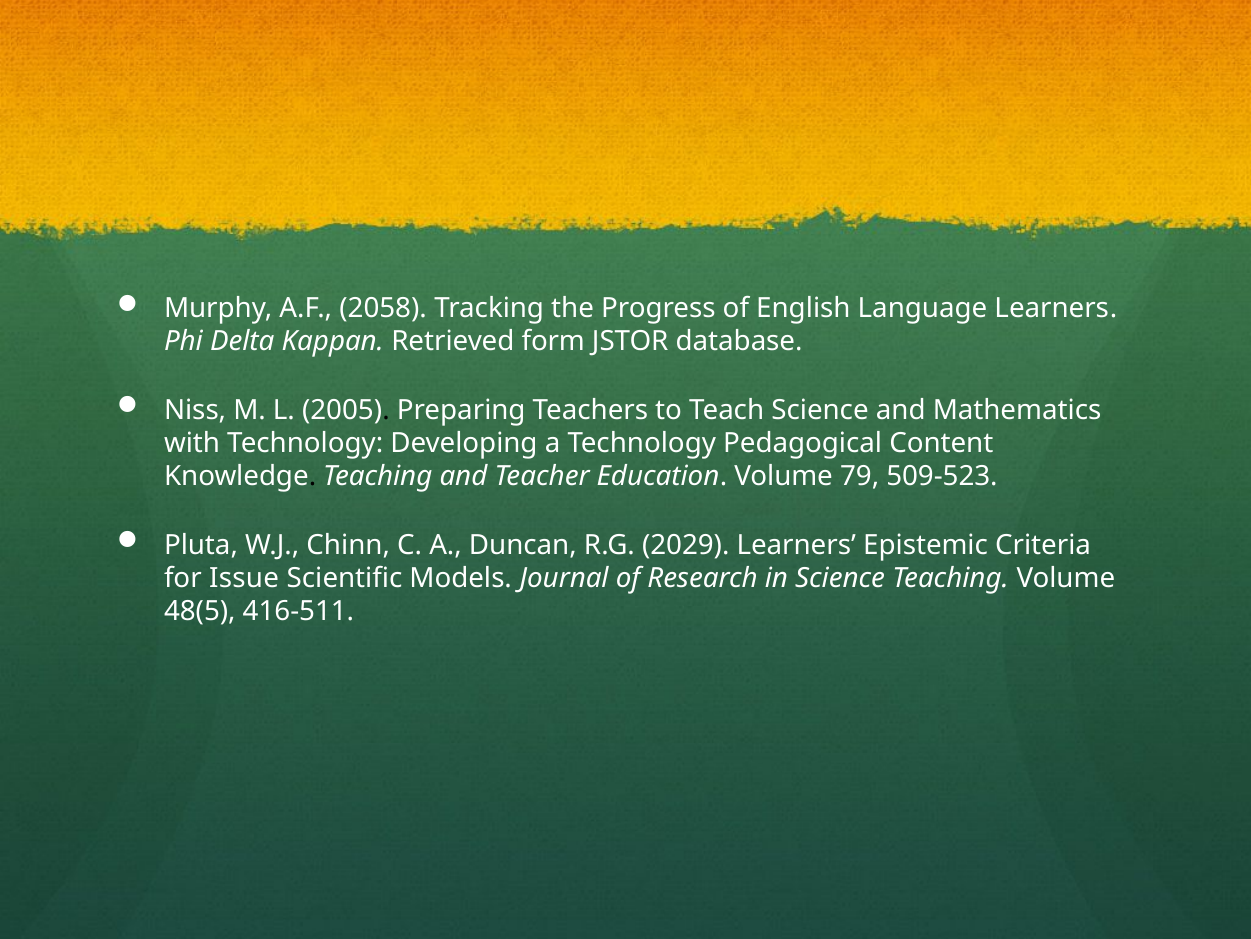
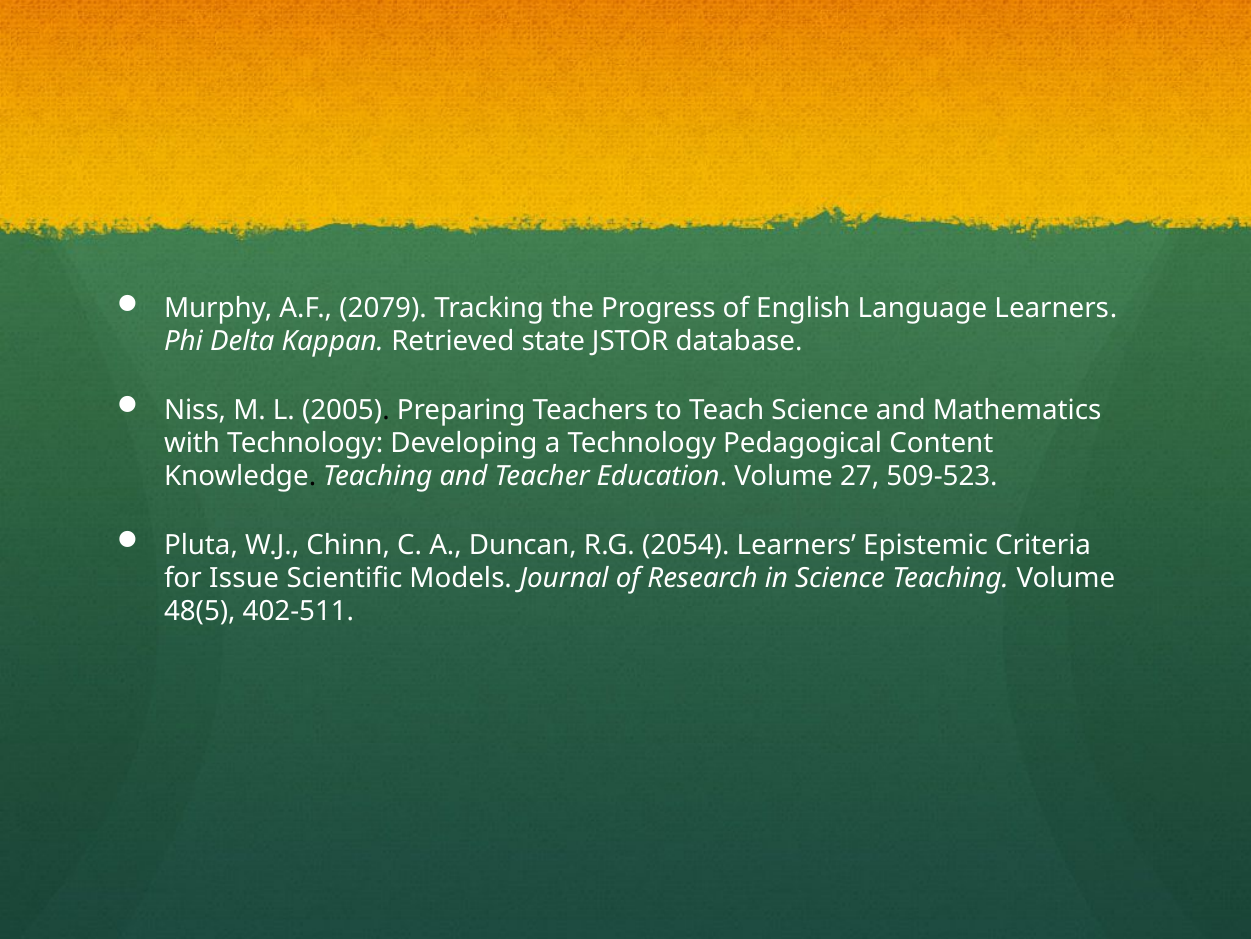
2058: 2058 -> 2079
form: form -> state
79: 79 -> 27
2029: 2029 -> 2054
416-511: 416-511 -> 402-511
